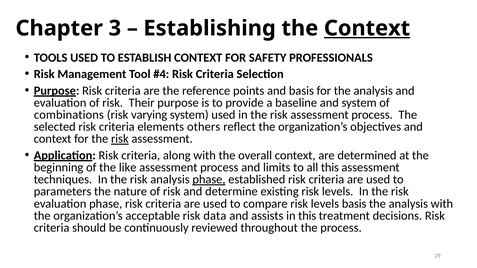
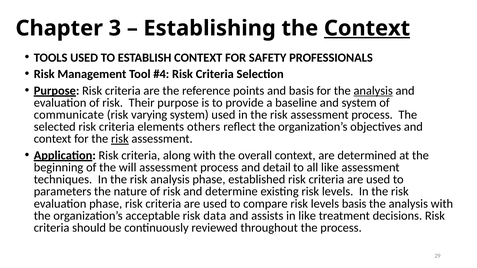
analysis at (373, 91) underline: none -> present
combinations: combinations -> communicate
like: like -> will
limits: limits -> detail
all this: this -> like
phase at (209, 180) underline: present -> none
in this: this -> like
